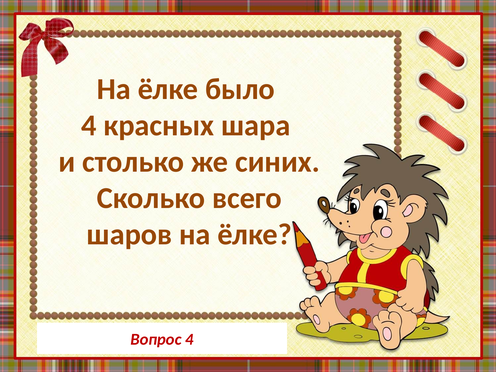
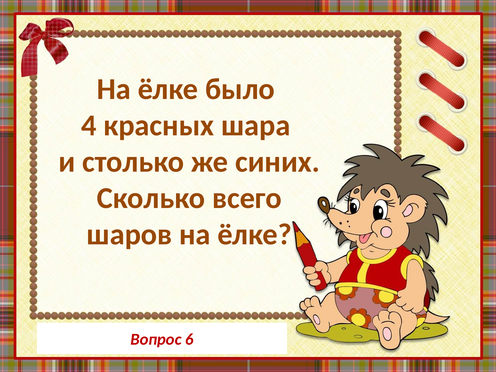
Вопрос 4: 4 -> 6
